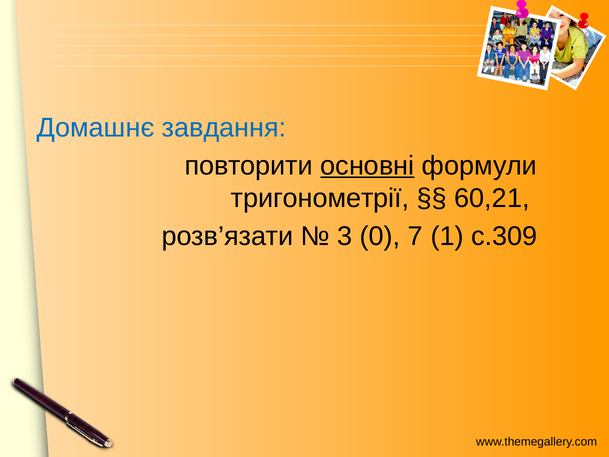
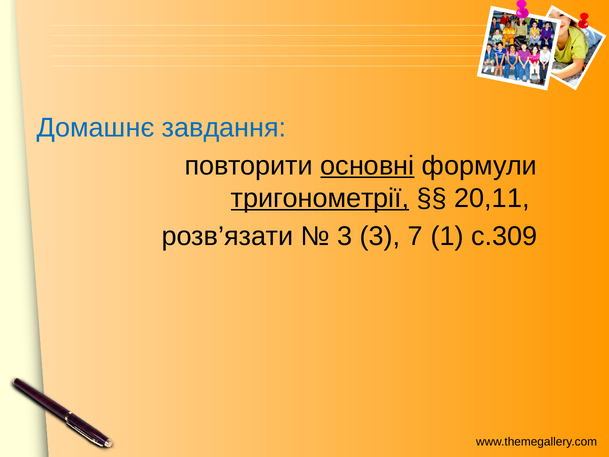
тригонометрії underline: none -> present
60,21: 60,21 -> 20,11
3 0: 0 -> 3
